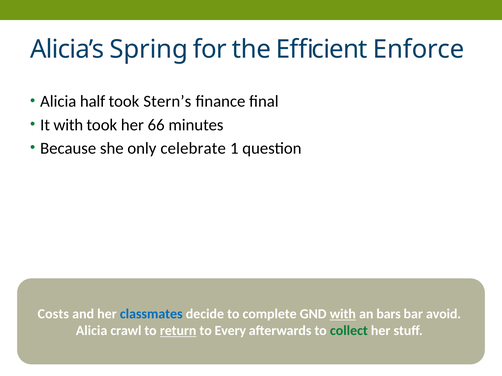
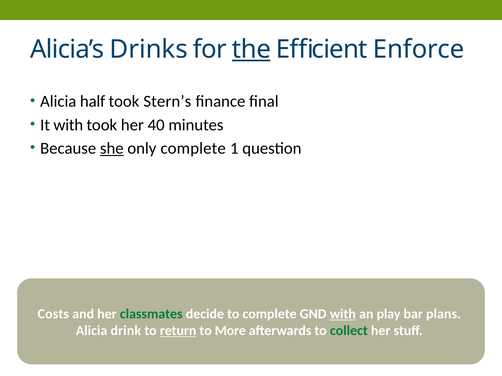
Spring: Spring -> Drinks
the underline: none -> present
66: 66 -> 40
she underline: none -> present
only celebrate: celebrate -> complete
classmates colour: blue -> green
bars: bars -> play
avoid: avoid -> plans
crawl: crawl -> drink
Every: Every -> More
